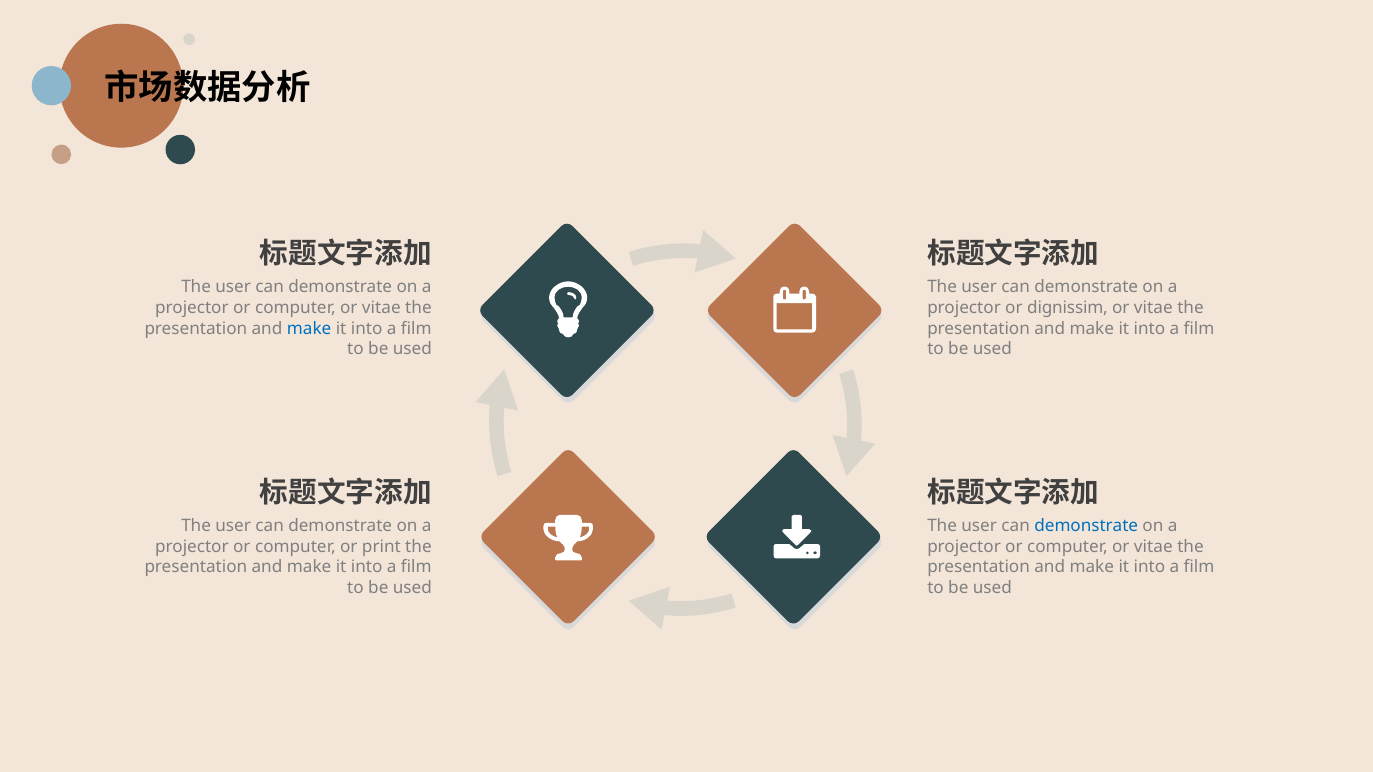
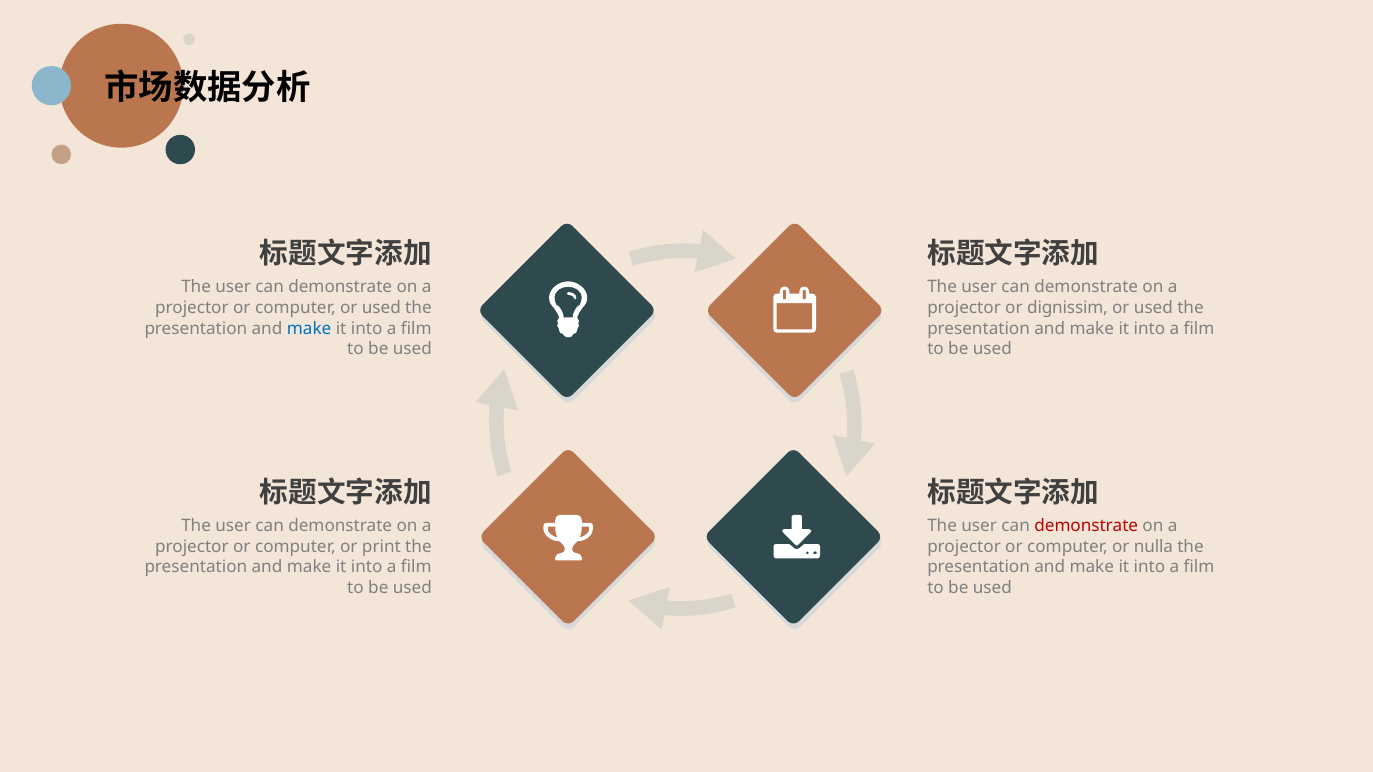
vitae at (381, 308): vitae -> used
vitae at (1153, 308): vitae -> used
demonstrate at (1086, 526) colour: blue -> red
vitae at (1153, 547): vitae -> nulla
